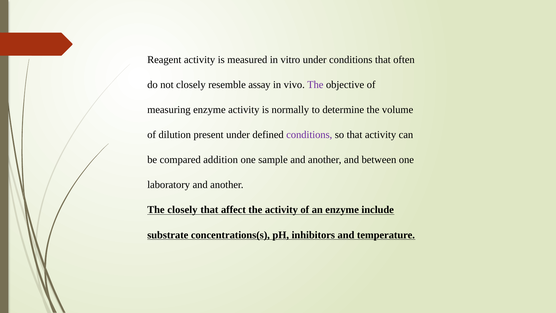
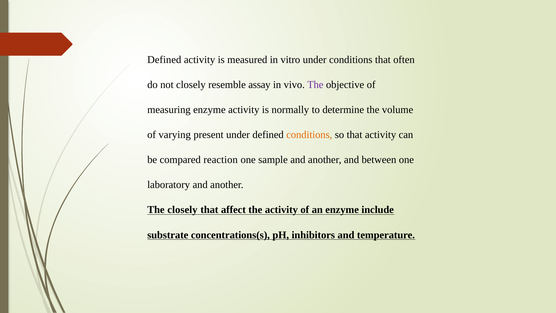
Reagent at (164, 60): Reagent -> Defined
dilution: dilution -> varying
conditions at (309, 135) colour: purple -> orange
addition: addition -> reaction
